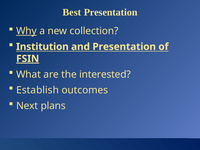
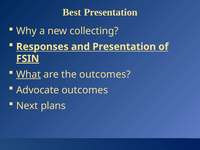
Why underline: present -> none
collection: collection -> collecting
Institution: Institution -> Responses
What underline: none -> present
the interested: interested -> outcomes
Establish: Establish -> Advocate
